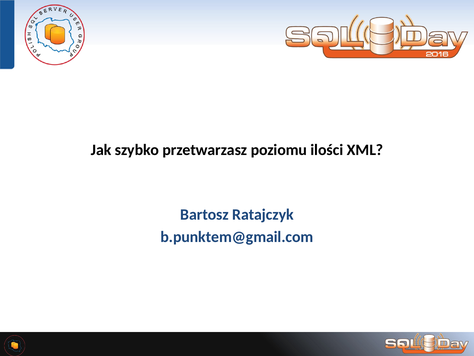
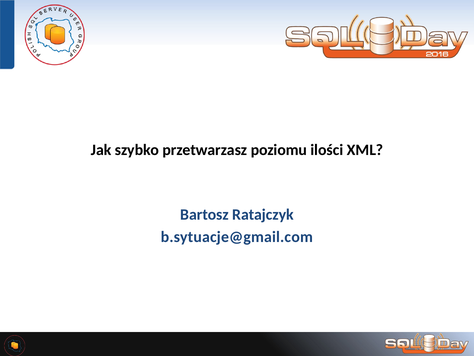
b.punktem@gmail.com: b.punktem@gmail.com -> b.sytuacje@gmail.com
